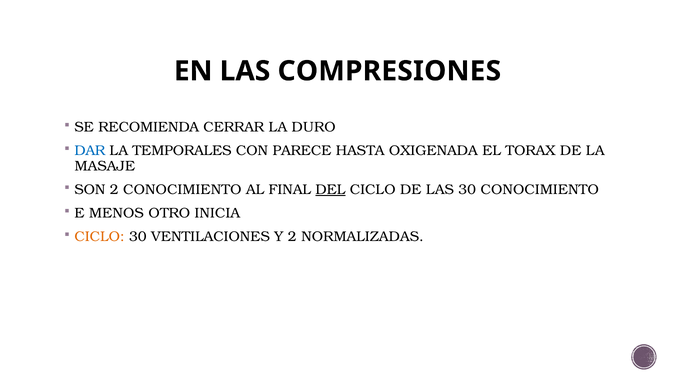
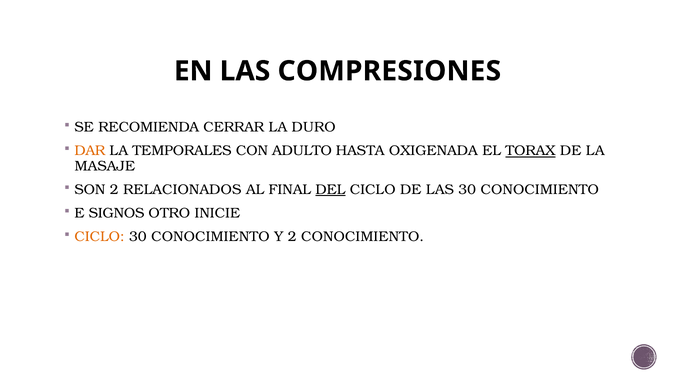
DAR colour: blue -> orange
PARECE: PARECE -> ADULTO
TORAX underline: none -> present
2 CONOCIMIENTO: CONOCIMIENTO -> RELACIONADOS
MENOS: MENOS -> SIGNOS
INICIA: INICIA -> INICIE
VENTILACIONES at (210, 237): VENTILACIONES -> CONOCIMIENTO
2 NORMALIZADAS: NORMALIZADAS -> CONOCIMIENTO
